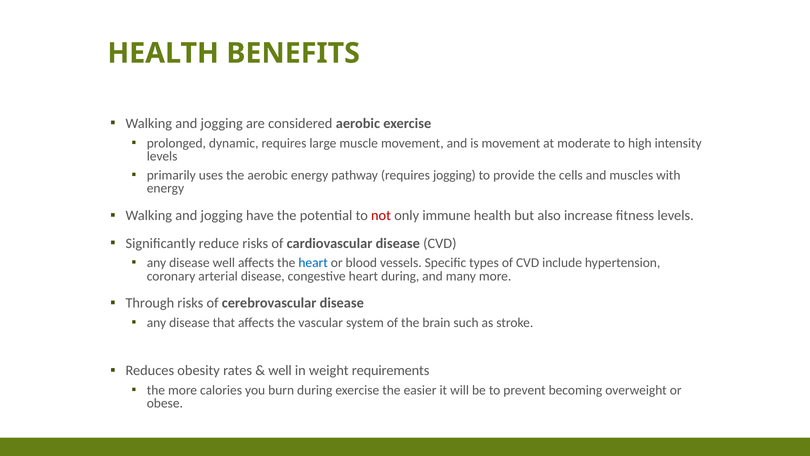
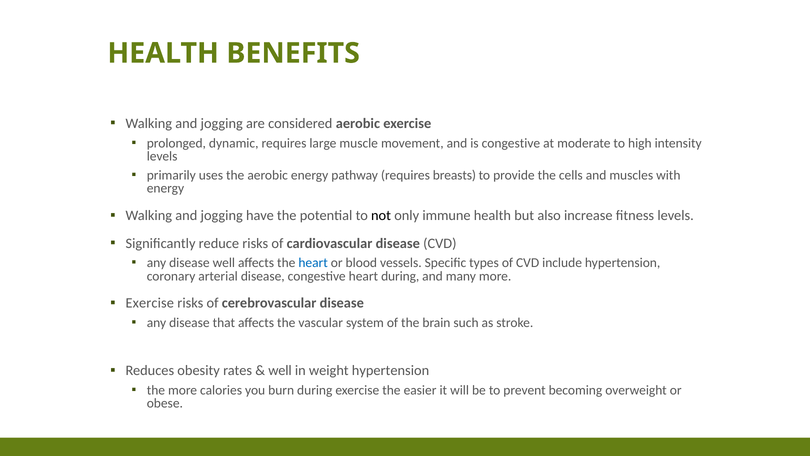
is movement: movement -> congestive
requires jogging: jogging -> breasts
not colour: red -> black
Through at (150, 303): Through -> Exercise
weight requirements: requirements -> hypertension
